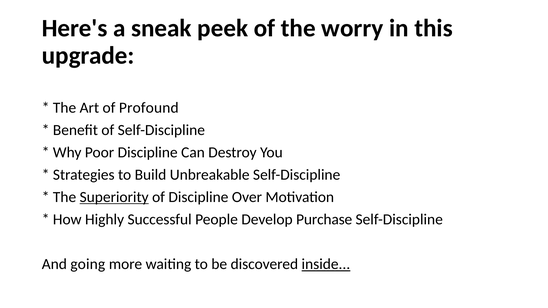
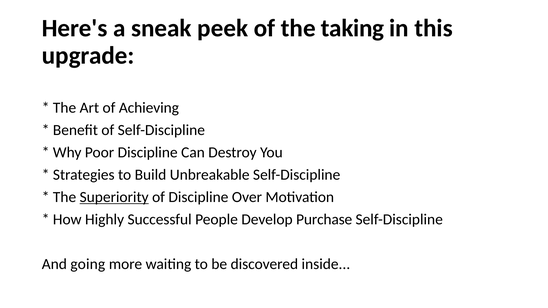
worry: worry -> taking
Profound: Profound -> Achieving
inside underline: present -> none
